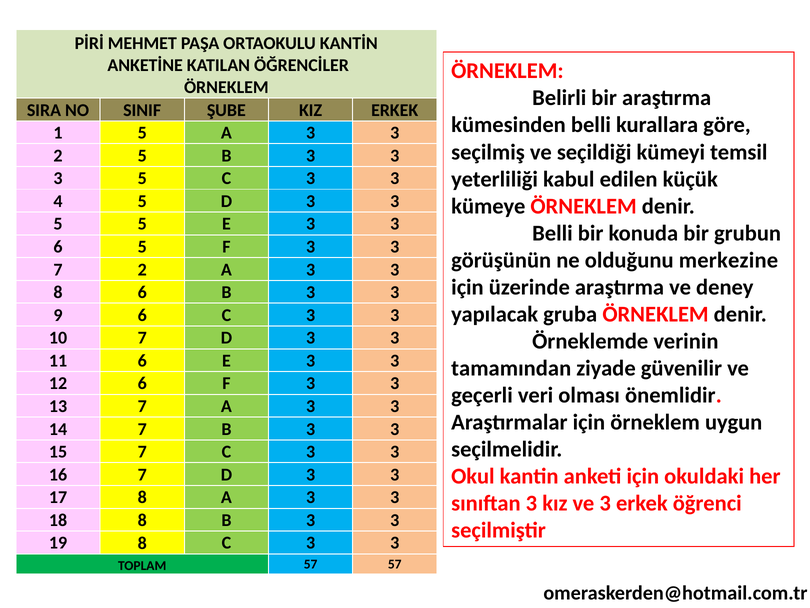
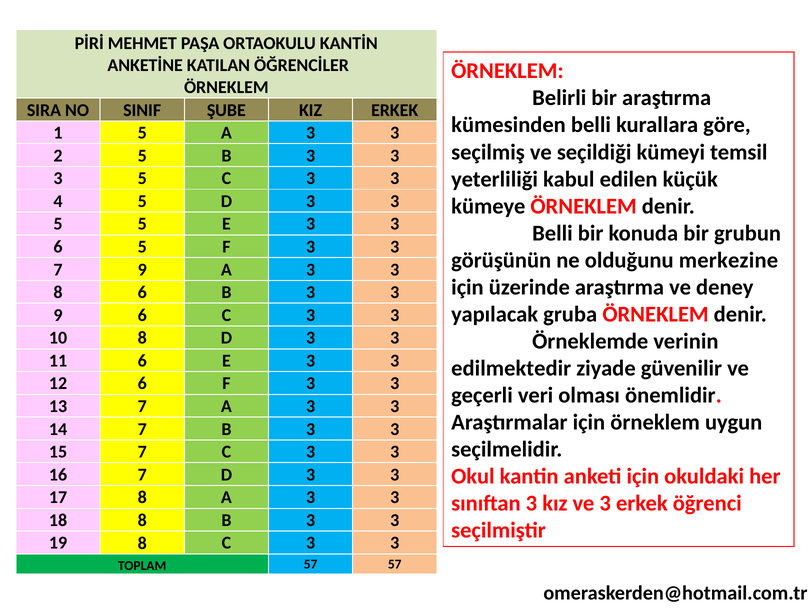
7 2: 2 -> 9
10 7: 7 -> 8
tamamından: tamamından -> edilmektedir
